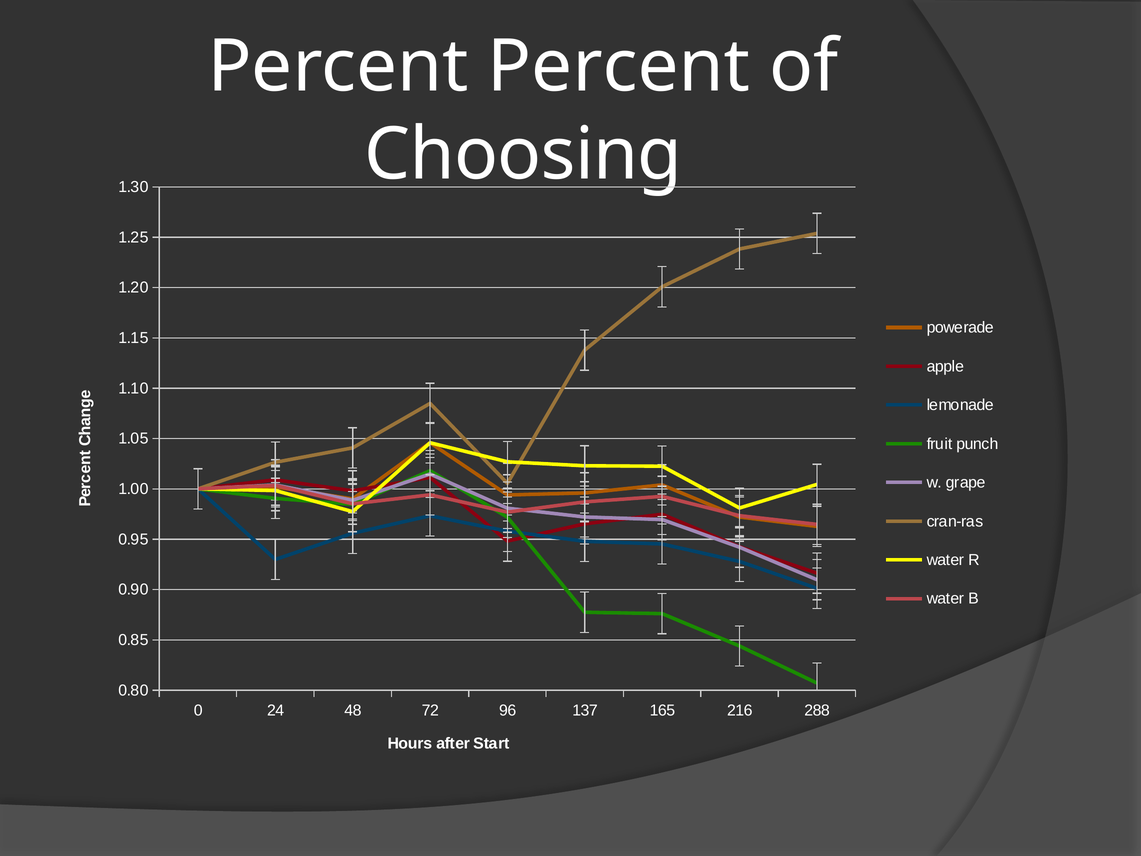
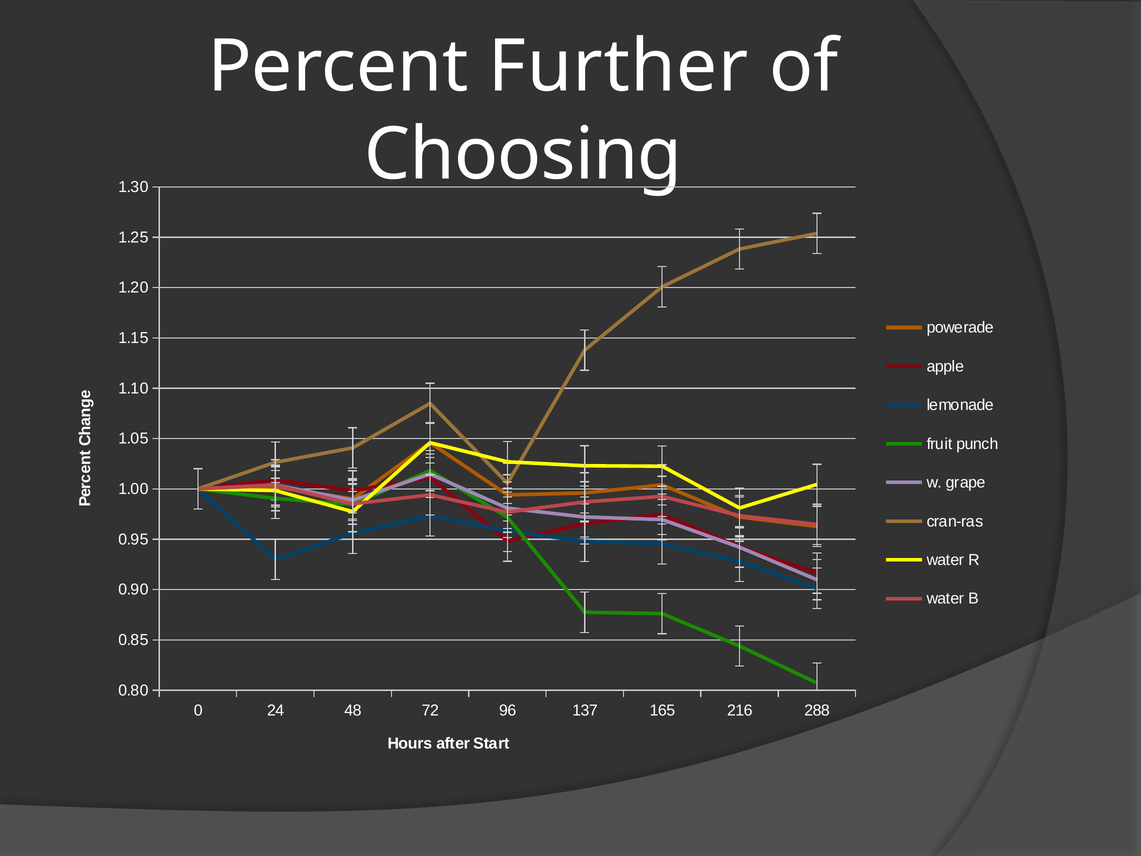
Percent Percent: Percent -> Further
